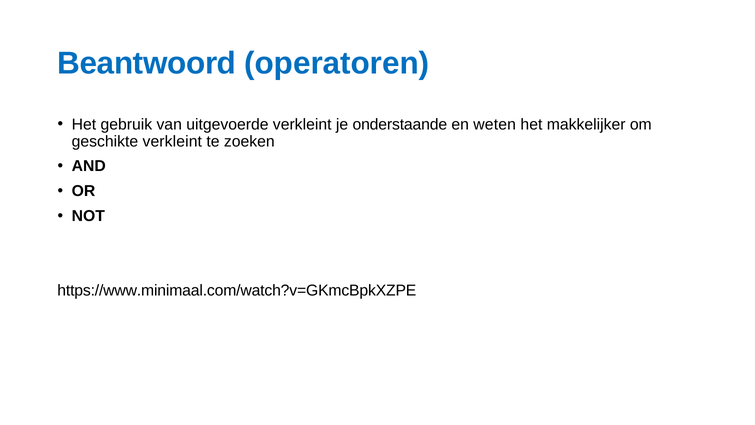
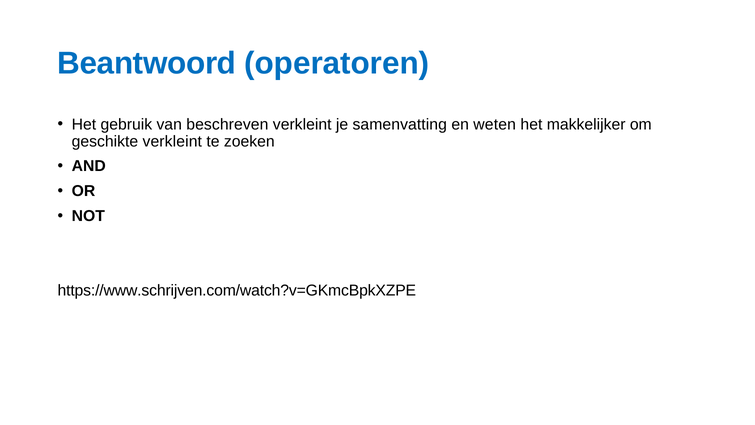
uitgevoerde: uitgevoerde -> beschreven
onderstaande: onderstaande -> samenvatting
https://www.minimaal.com/watch?v=GKmcBpkXZPE: https://www.minimaal.com/watch?v=GKmcBpkXZPE -> https://www.schrijven.com/watch?v=GKmcBpkXZPE
